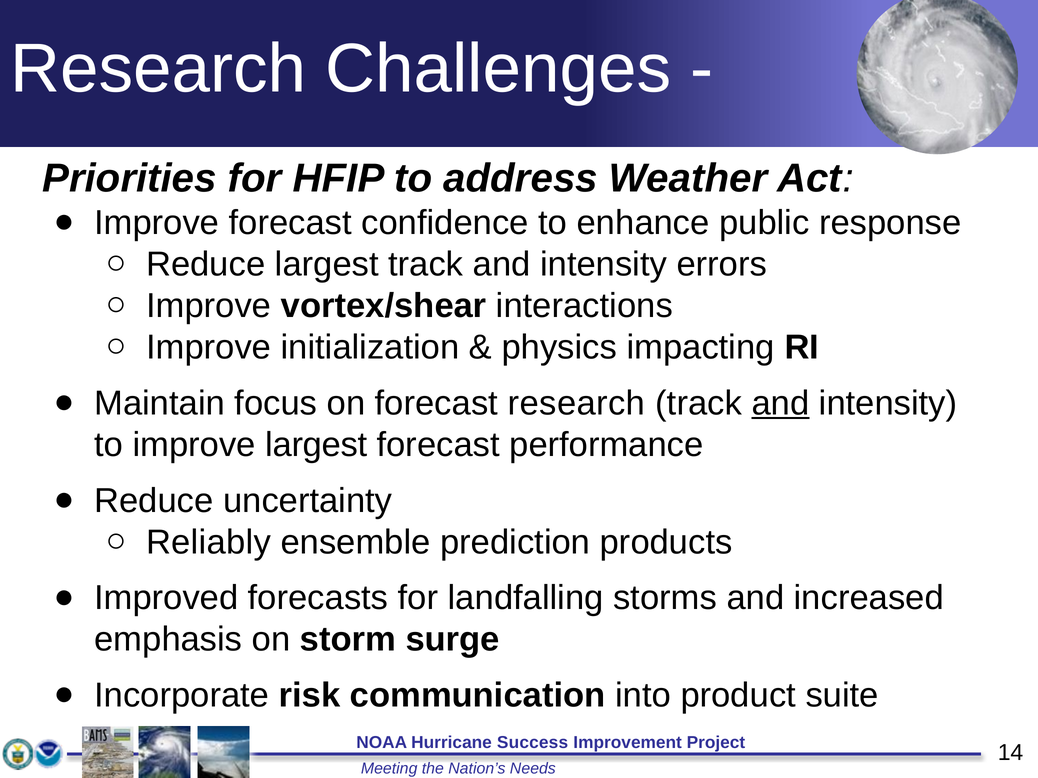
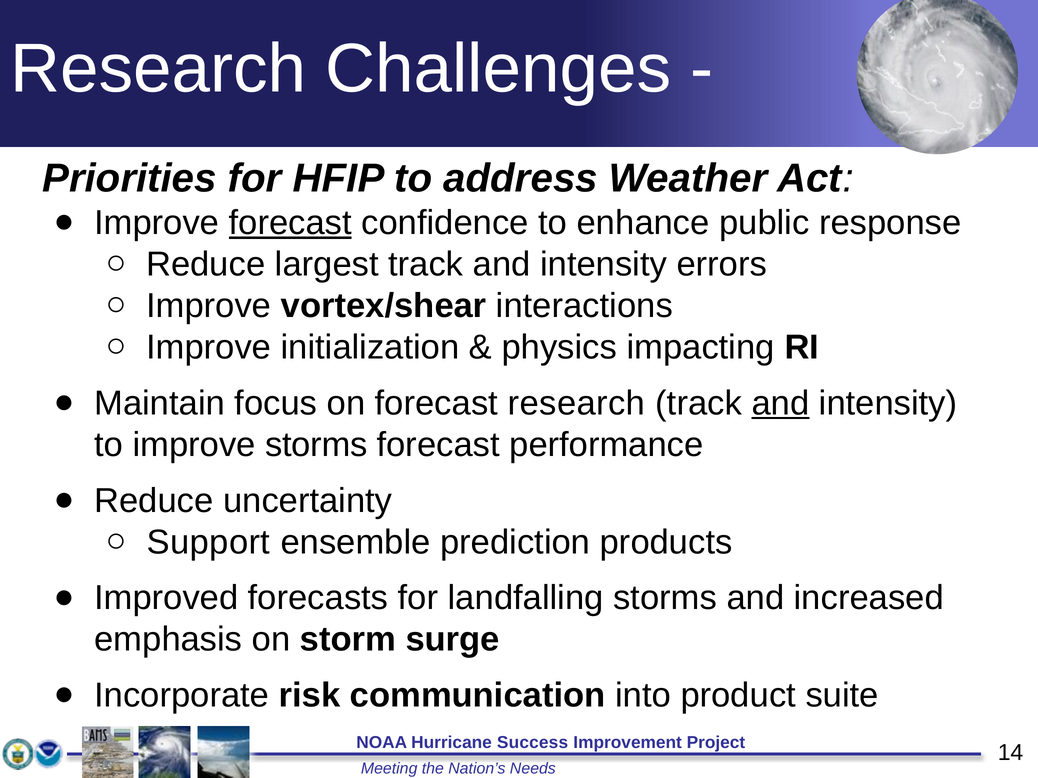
forecast at (290, 223) underline: none -> present
improve largest: largest -> storms
Reliably: Reliably -> Support
